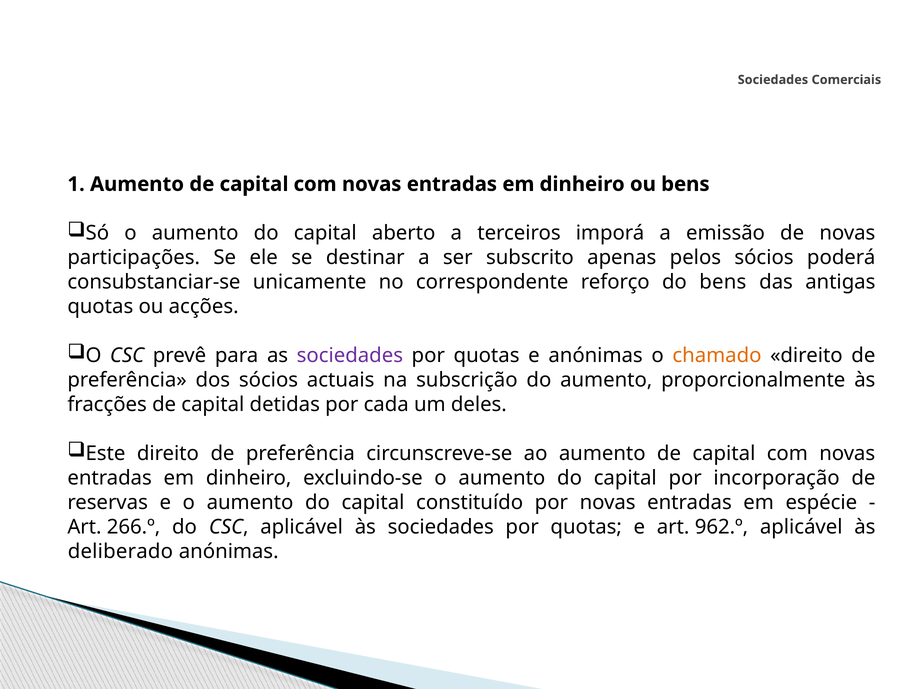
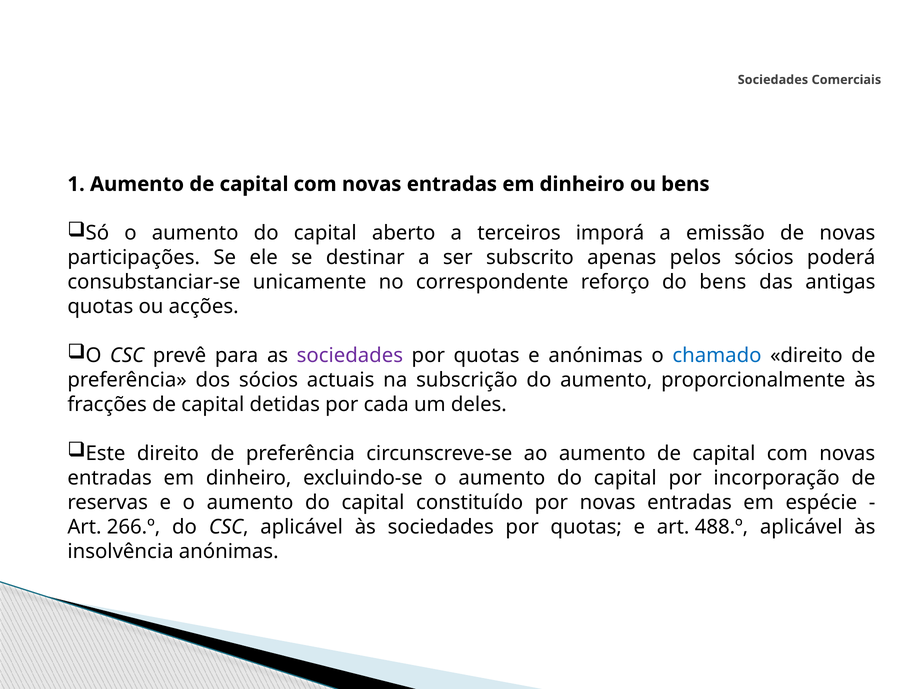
chamado colour: orange -> blue
962.º: 962.º -> 488.º
deliberado: deliberado -> insolvência
